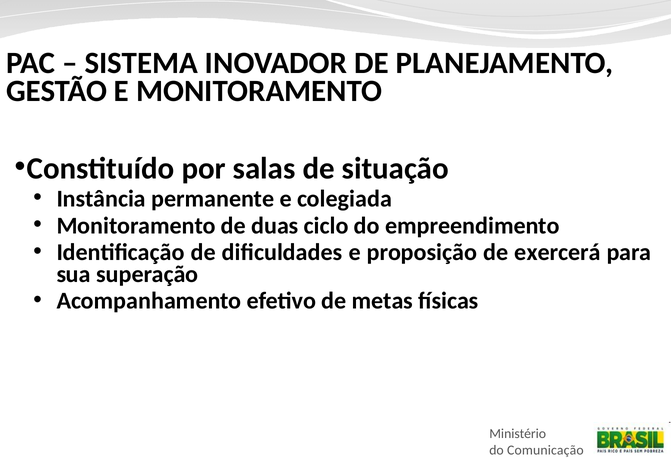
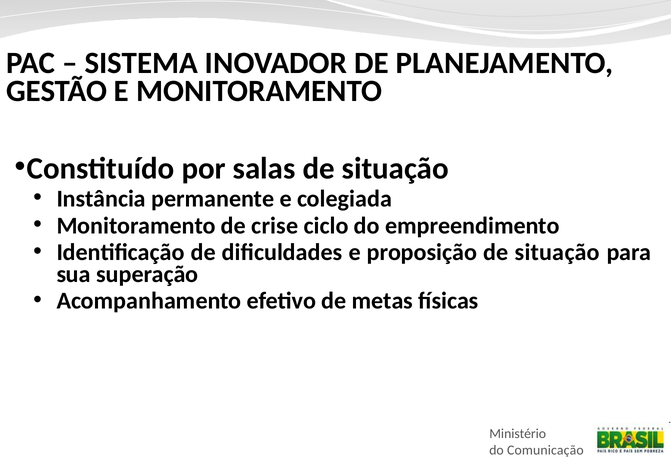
duas: duas -> crise
proposição de exercerá: exercerá -> situação
